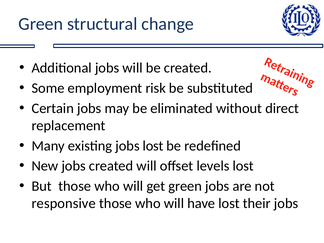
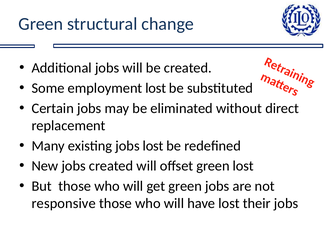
employment risk: risk -> lost
offset levels: levels -> green
